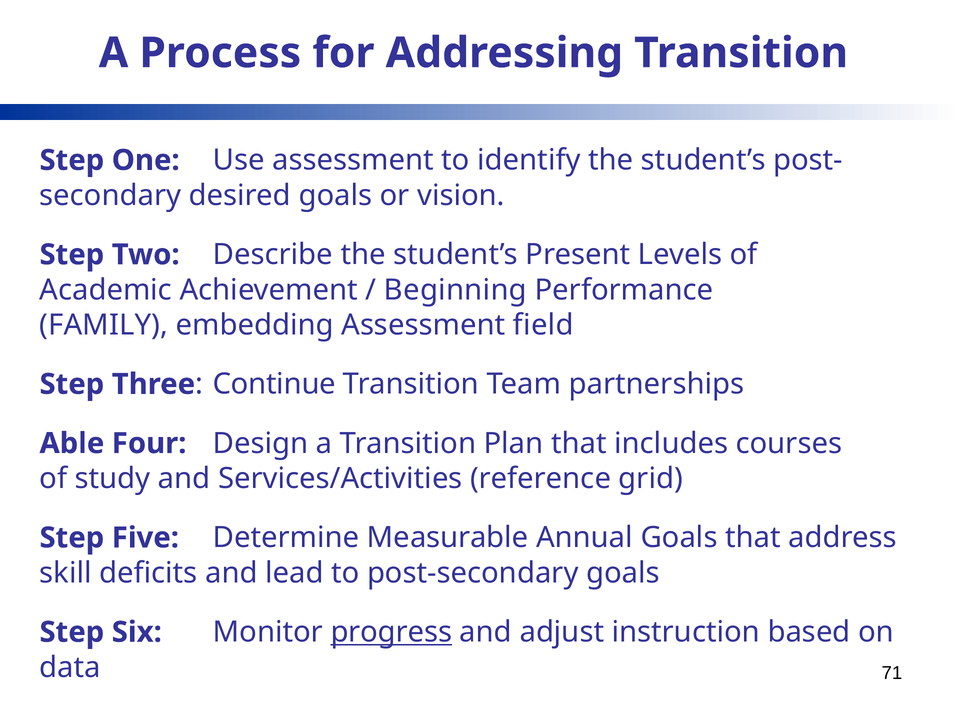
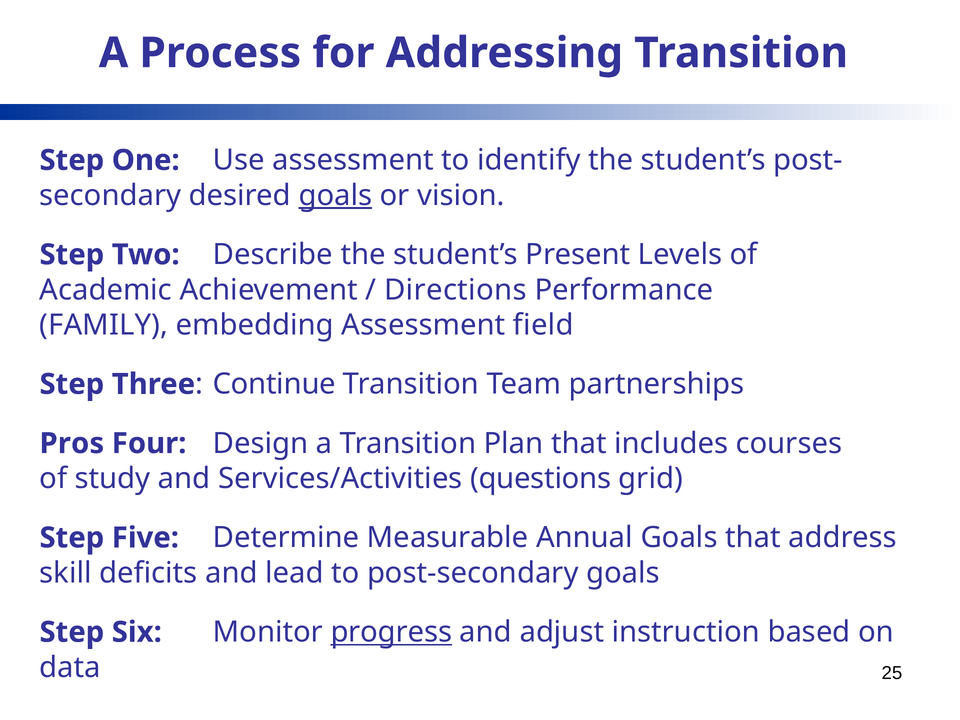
goals at (335, 195) underline: none -> present
Beginning: Beginning -> Directions
Able: Able -> Pros
reference: reference -> questions
71: 71 -> 25
